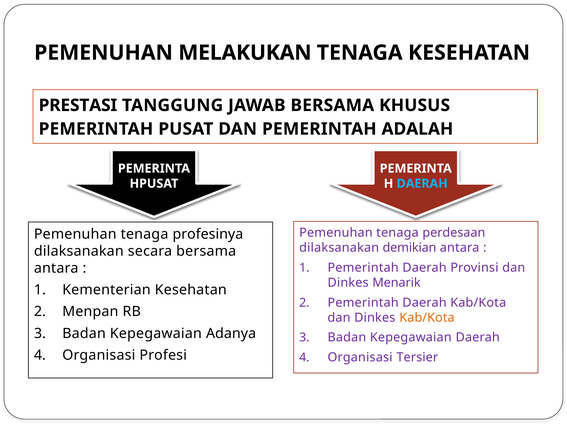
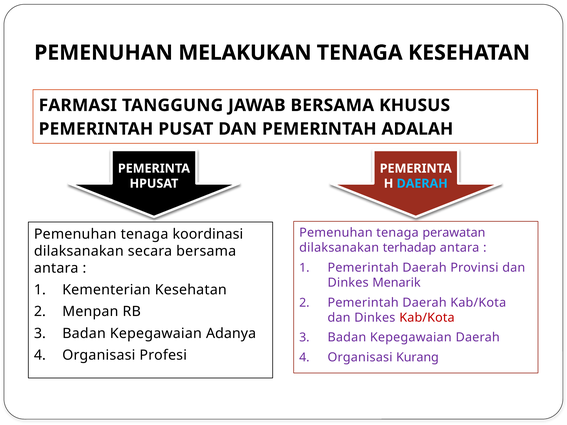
PRESTASI: PRESTASI -> FARMASI
perdesaan: perdesaan -> perawatan
profesinya: profesinya -> koordinasi
demikian: demikian -> terhadap
Kab/Kota at (427, 318) colour: orange -> red
Tersier: Tersier -> Kurang
